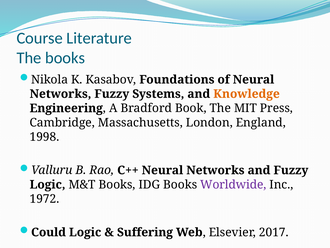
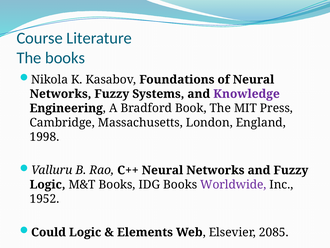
Knowledge colour: orange -> purple
1972: 1972 -> 1952
Suffering: Suffering -> Elements
2017: 2017 -> 2085
